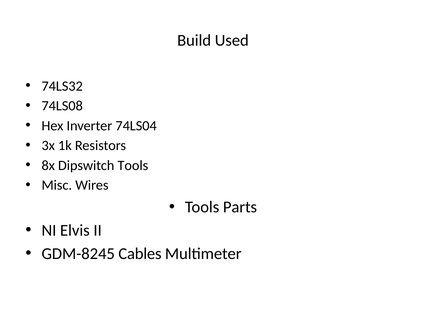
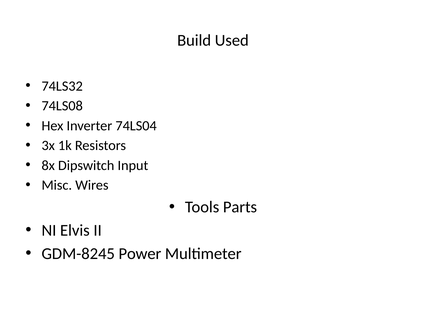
Dipswitch Tools: Tools -> Input
Cables: Cables -> Power
